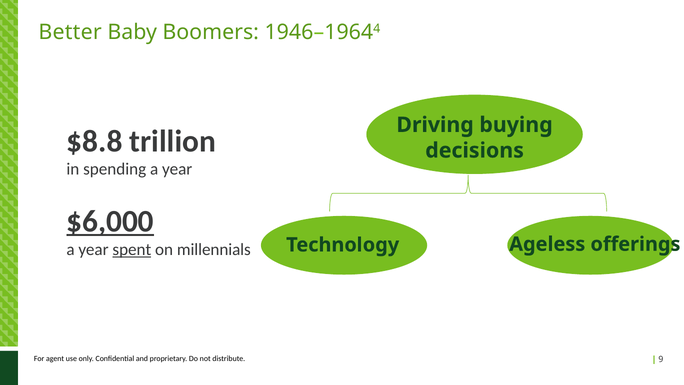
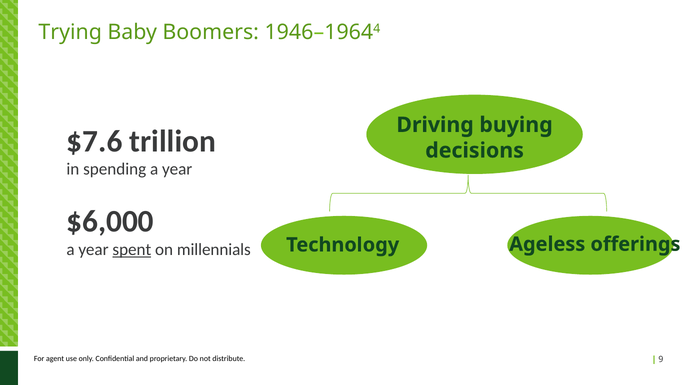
Better: Better -> Trying
$8.8: $8.8 -> $7.6
$6,000 underline: present -> none
